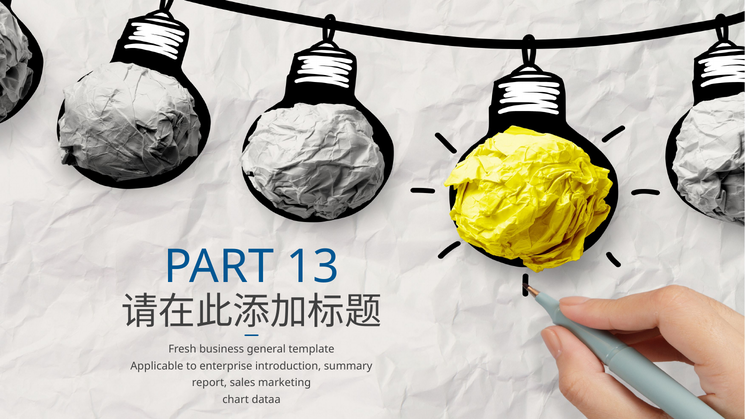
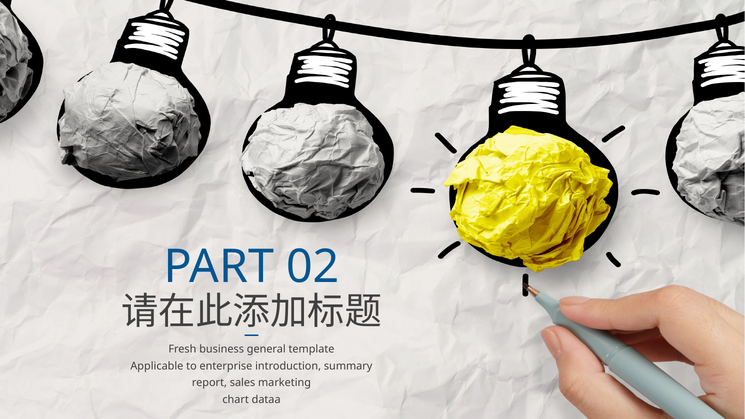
13: 13 -> 02
